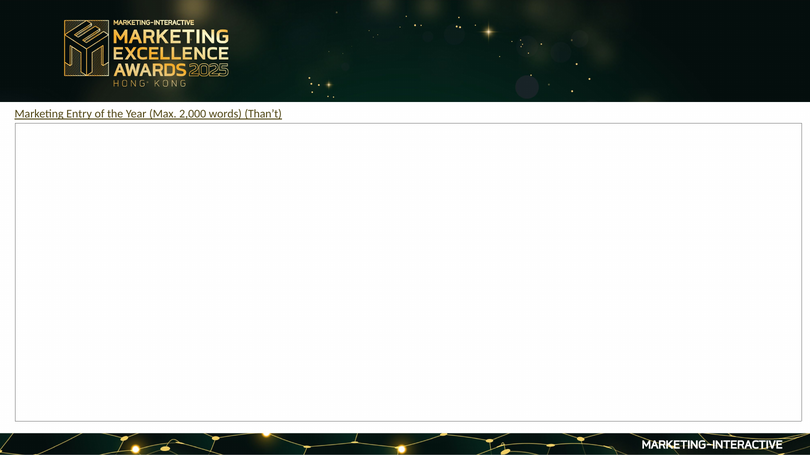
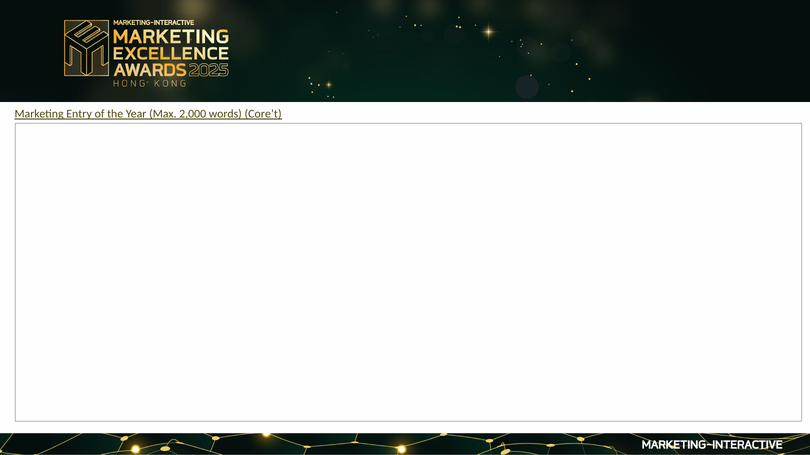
Than’t: Than’t -> Core’t
